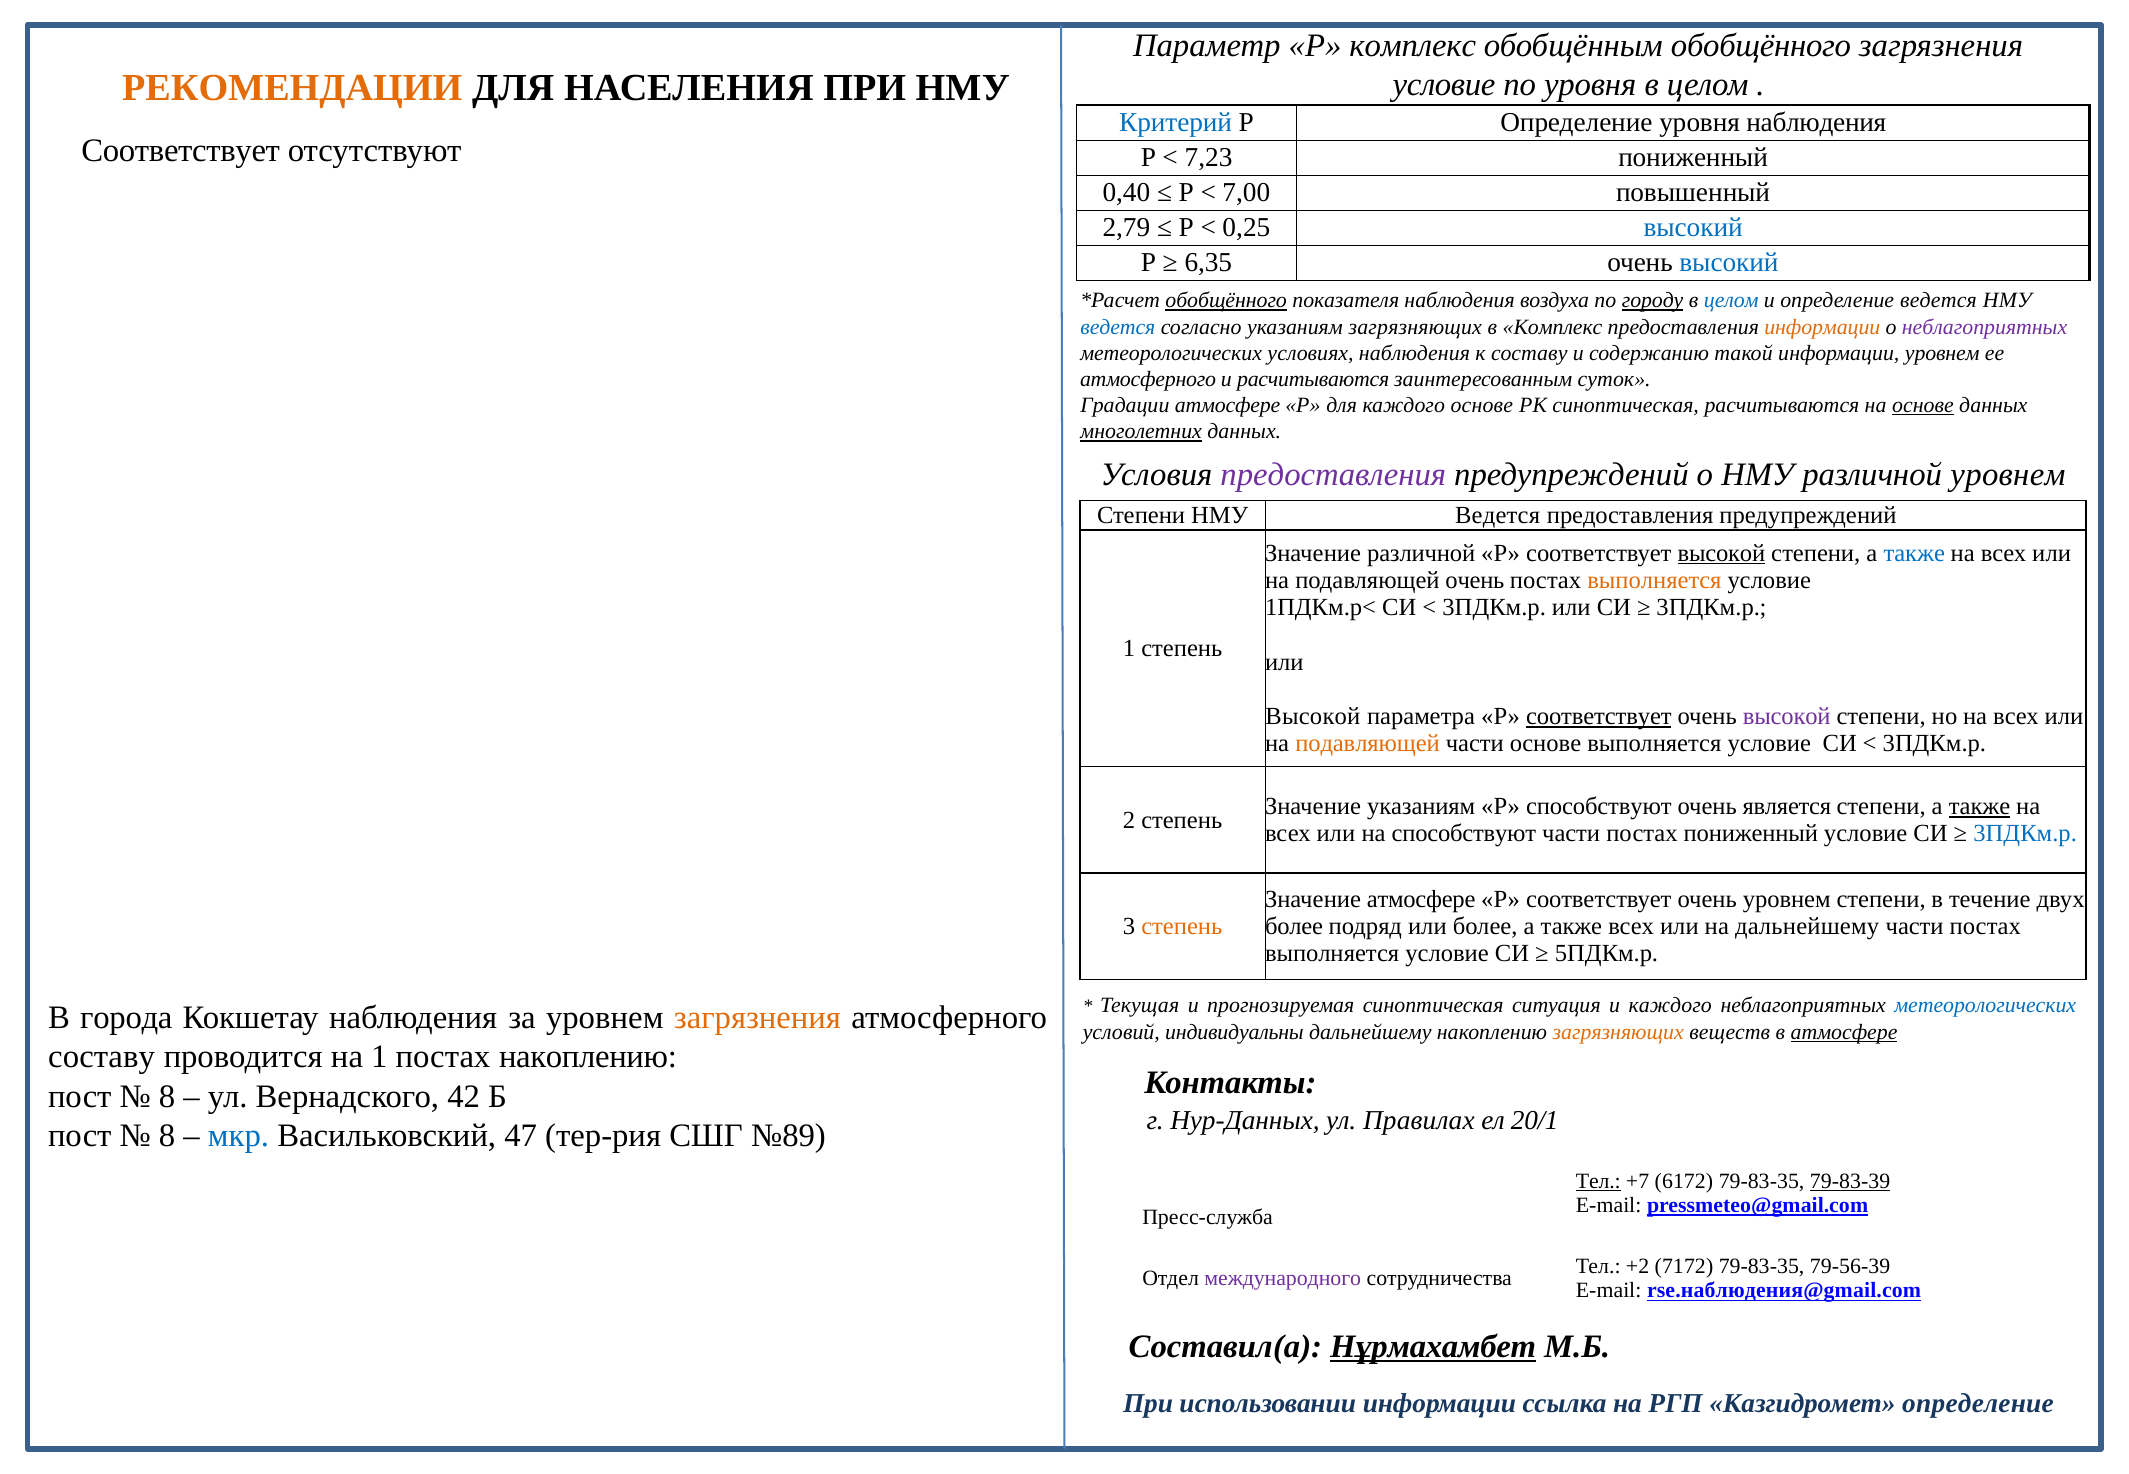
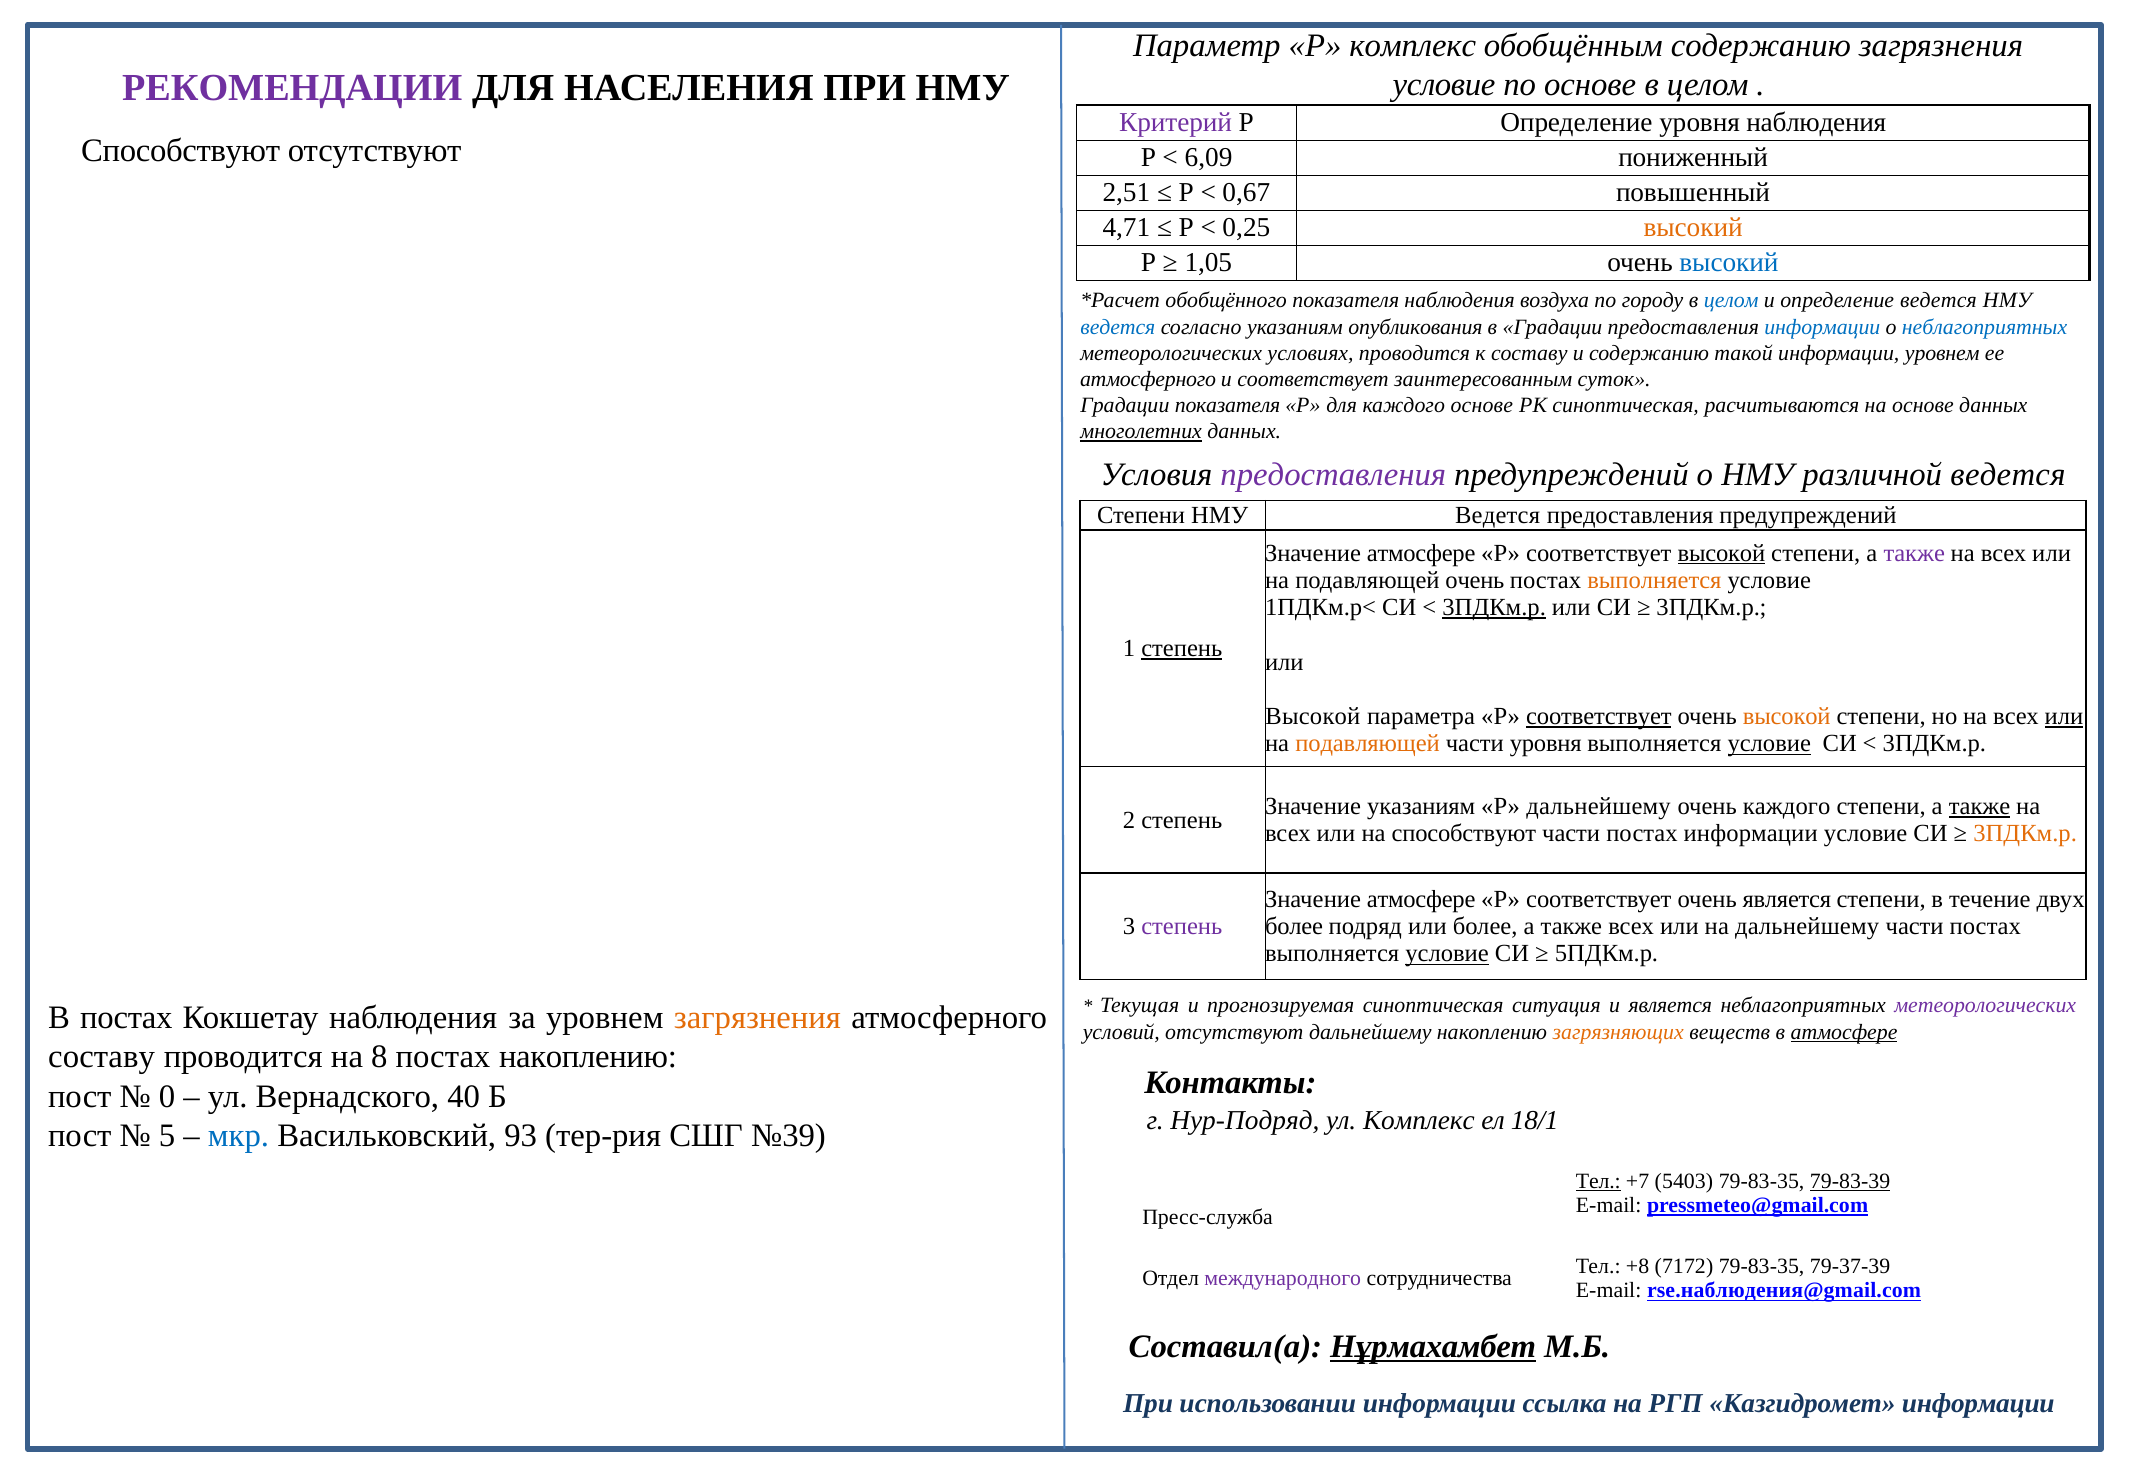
обобщённым обобщённого: обобщённого -> содержанию
по уровня: уровня -> основе
РЕКОМЕНДАЦИИ colour: orange -> purple
Критерий colour: blue -> purple
Соответствует at (181, 151): Соответствует -> Способствуют
7,23: 7,23 -> 6,09
0,40: 0,40 -> 2,51
7,00: 7,00 -> 0,67
2,79: 2,79 -> 4,71
высокий at (1693, 228) colour: blue -> orange
6,35: 6,35 -> 1,05
обобщённого at (1226, 301) underline: present -> none
городу underline: present -> none
указаниям загрязняющих: загрязняющих -> опубликования
в Комплекс: Комплекс -> Градации
информации at (1822, 327) colour: orange -> blue
неблагоприятных at (1985, 327) colour: purple -> blue
условиях наблюдения: наблюдения -> проводится
и расчитываются: расчитываются -> соответствует
Градации атмосфере: атмосфере -> показателя
основе at (1923, 405) underline: present -> none
различной уровнем: уровнем -> ведется
различной at (1421, 553): различной -> атмосфере
также at (1914, 553) colour: blue -> purple
3ПДКм.р at (1494, 608) underline: none -> present
степень at (1182, 648) underline: none -> present
высокой at (1787, 717) colour: purple -> orange
или at (2064, 717) underline: none -> present
части основе: основе -> уровня
условие at (1769, 744) underline: none -> present
Р способствуют: способствуют -> дальнейшему
очень является: является -> каждого
постах пониженный: пониженный -> информации
3ПДКм.р at (2025, 834) colour: blue -> orange
очень уровнем: уровнем -> является
степень at (1182, 926) colour: orange -> purple
условие at (1447, 954) underline: none -> present
и каждого: каждого -> является
метеорологических at (1985, 1006) colour: blue -> purple
В города: города -> постах
условий индивидуальны: индивидуальны -> отсутствуют
на 1: 1 -> 8
8 at (167, 1096): 8 -> 0
42: 42 -> 40
Нур-Данных: Нур-Данных -> Нур-Подряд
ул Правилах: Правилах -> Комплекс
20/1: 20/1 -> 18/1
8 at (167, 1136): 8 -> 5
47: 47 -> 93
№89: №89 -> №39
6172: 6172 -> 5403
+2: +2 -> +8
79-56-39: 79-56-39 -> 79-37-39
Казгидромет определение: определение -> информации
